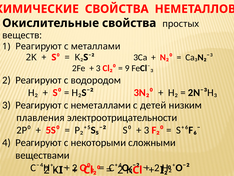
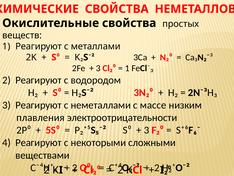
9 at (127, 68): 9 -> 1
детей: детей -> массе
